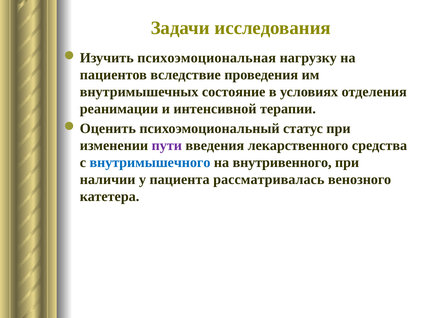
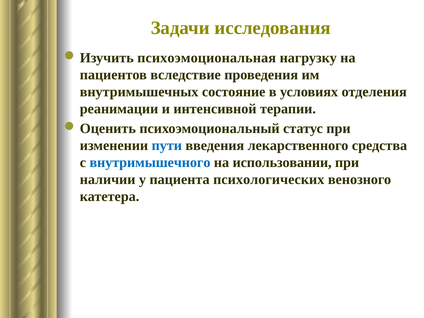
пути colour: purple -> blue
внутривенного: внутривенного -> использовании
рассматривалась: рассматривалась -> психологических
